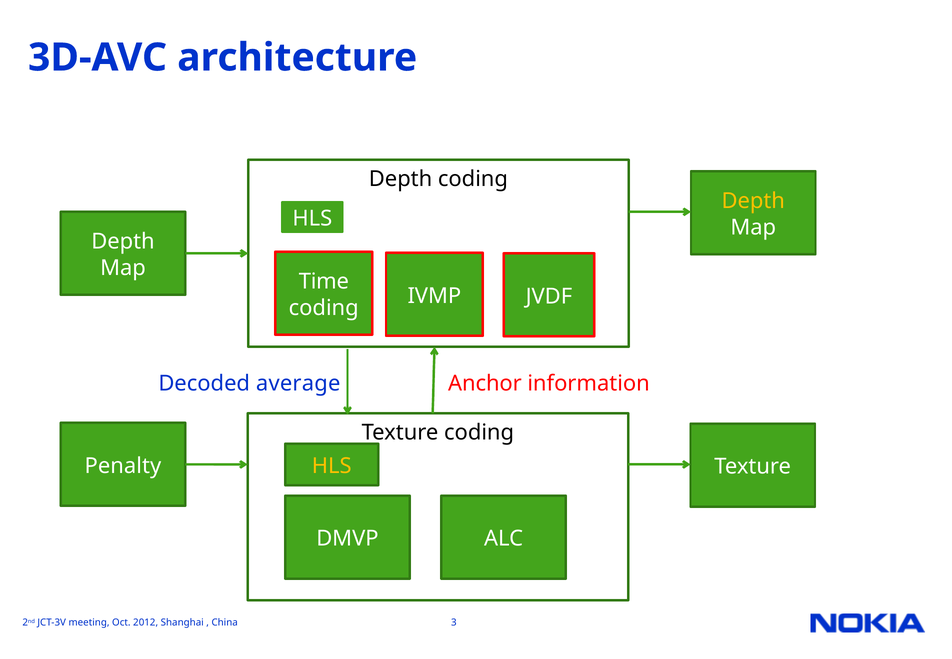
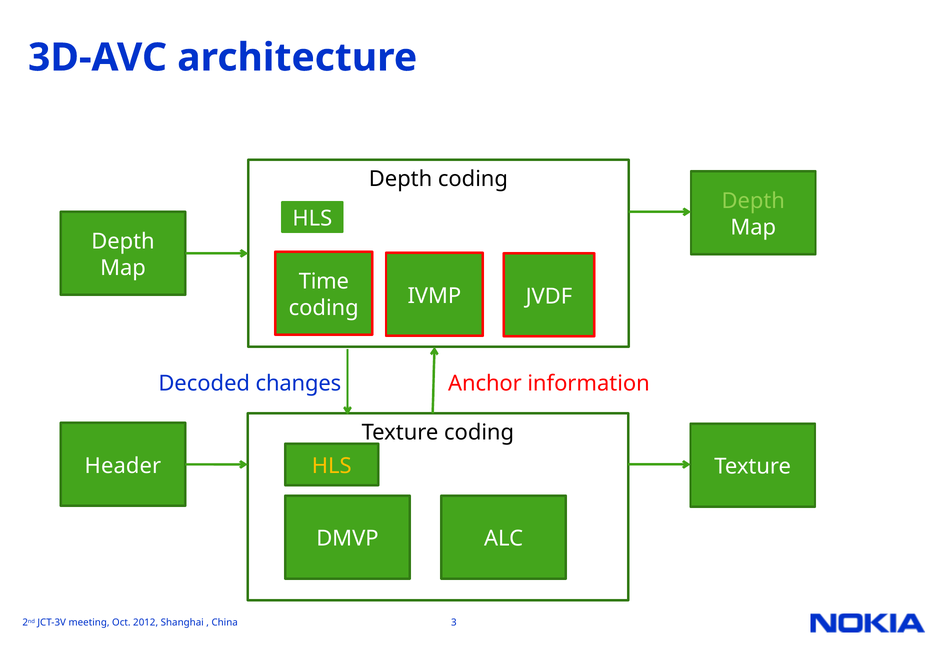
Depth at (753, 201) colour: yellow -> light green
average: average -> changes
Penalty: Penalty -> Header
